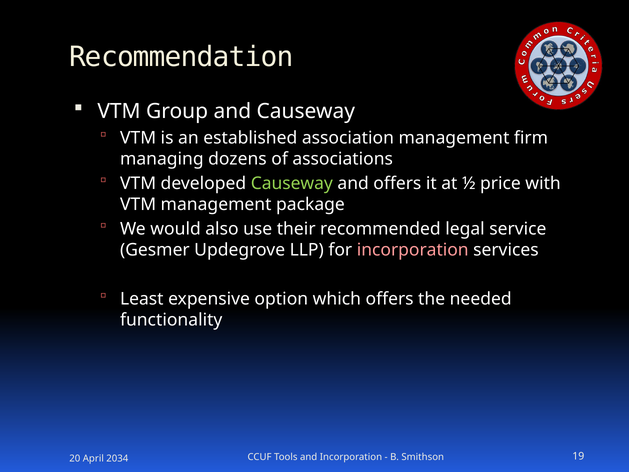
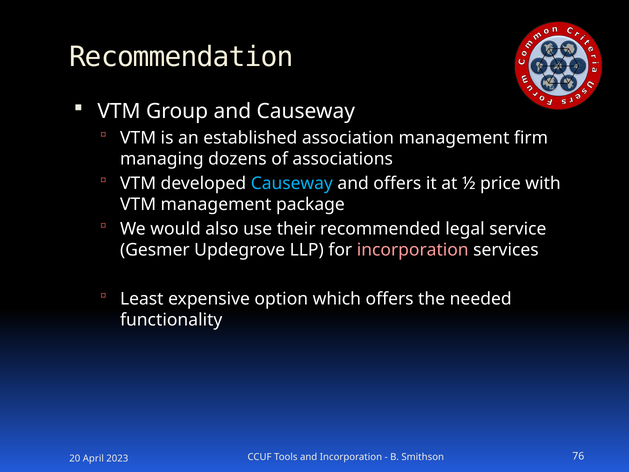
Causeway at (292, 183) colour: light green -> light blue
19: 19 -> 76
2034: 2034 -> 2023
